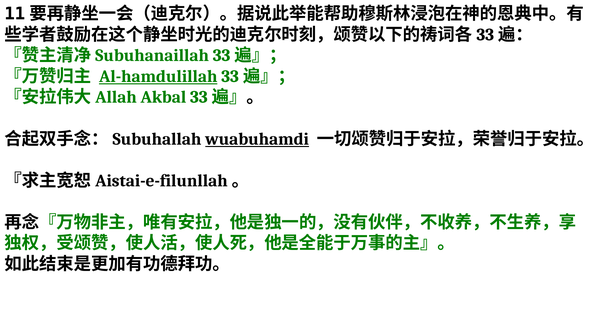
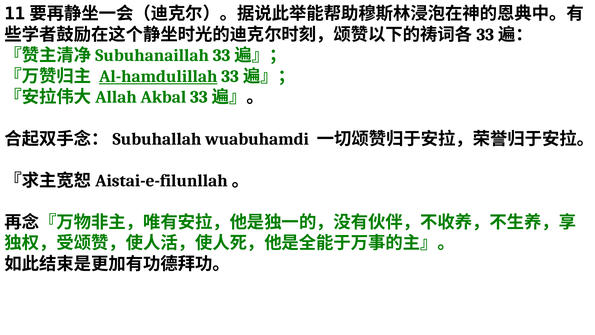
wuabuhamdi underline: present -> none
